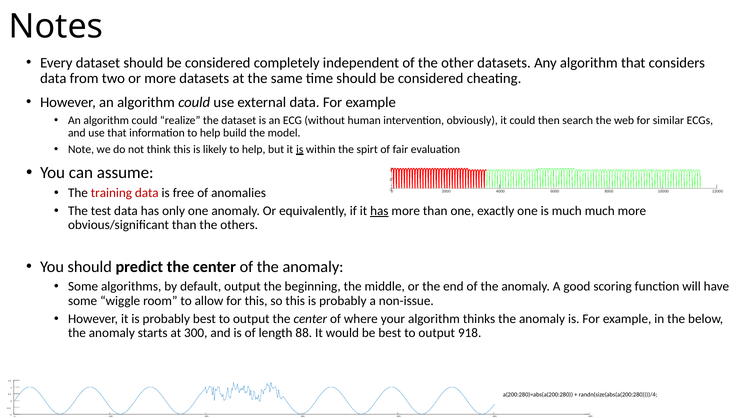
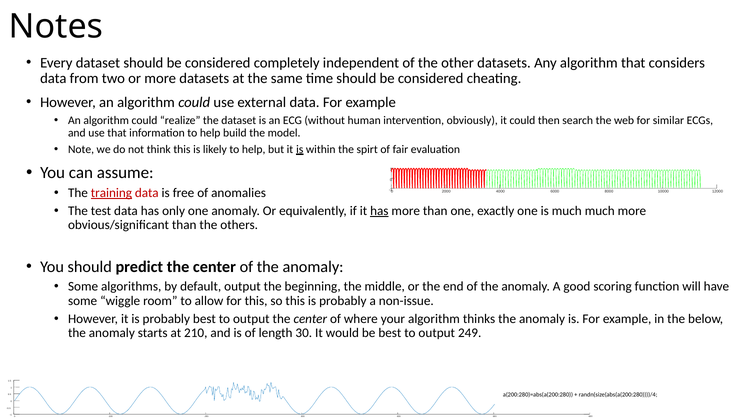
training underline: none -> present
at 300: 300 -> 210
88: 88 -> 30
918: 918 -> 249
